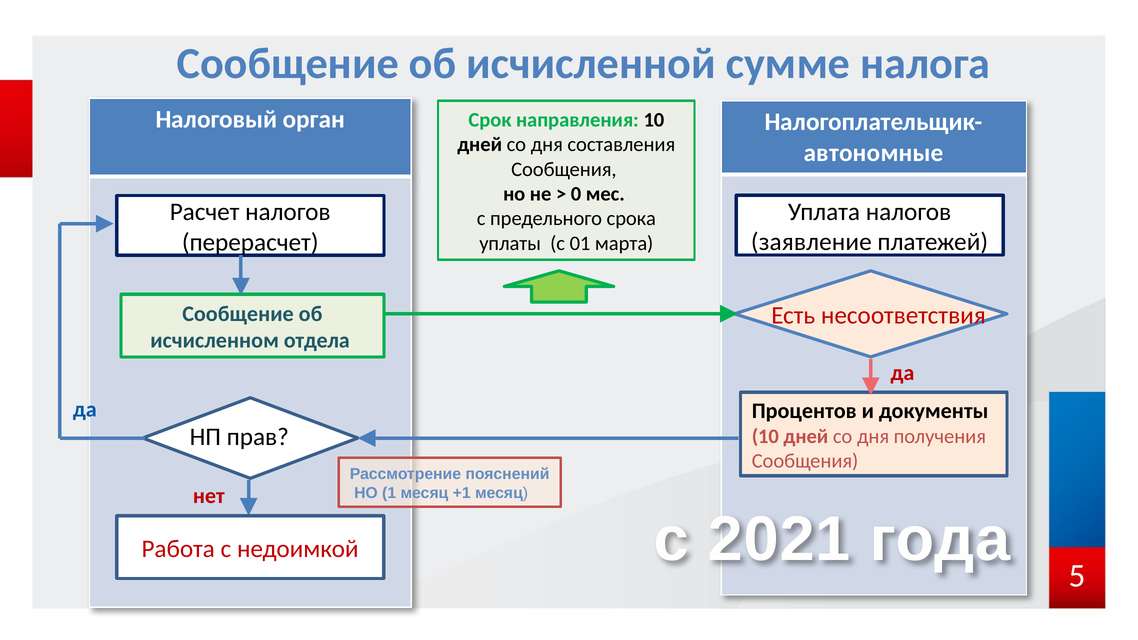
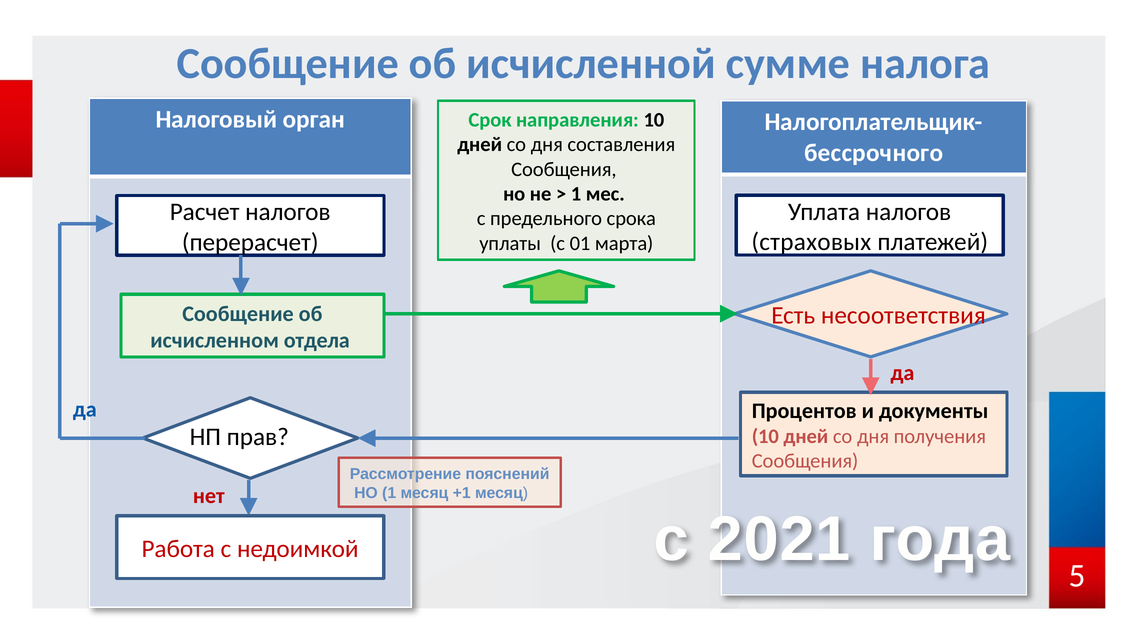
автономные: автономные -> бессрочного
0 at (576, 194): 0 -> 1
заявление: заявление -> страховых
